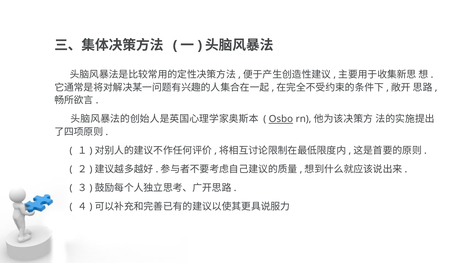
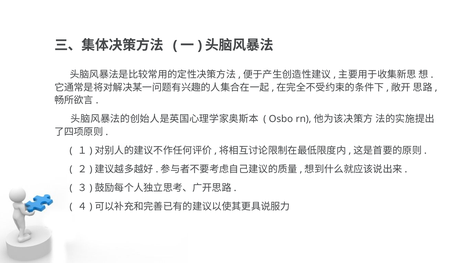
Osbo underline: present -> none
